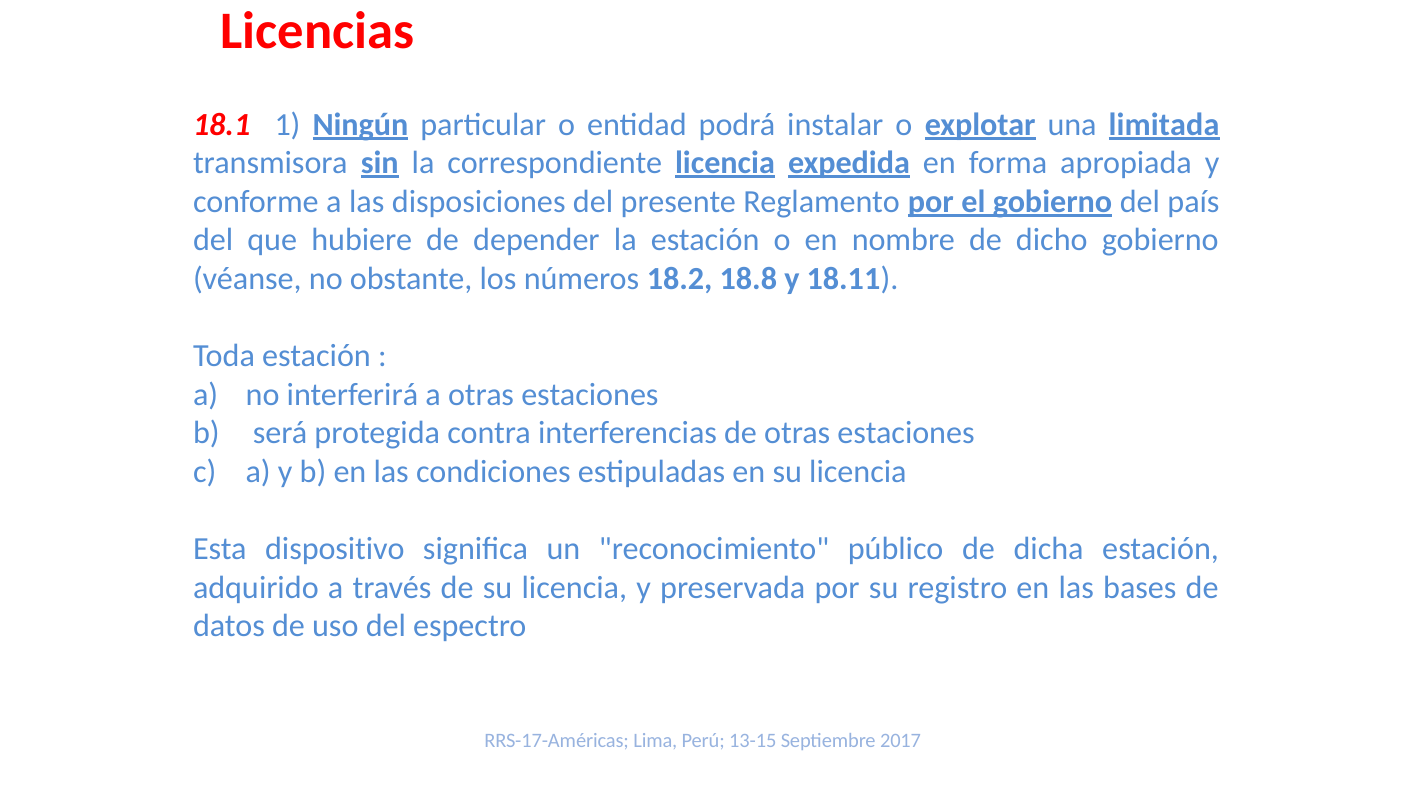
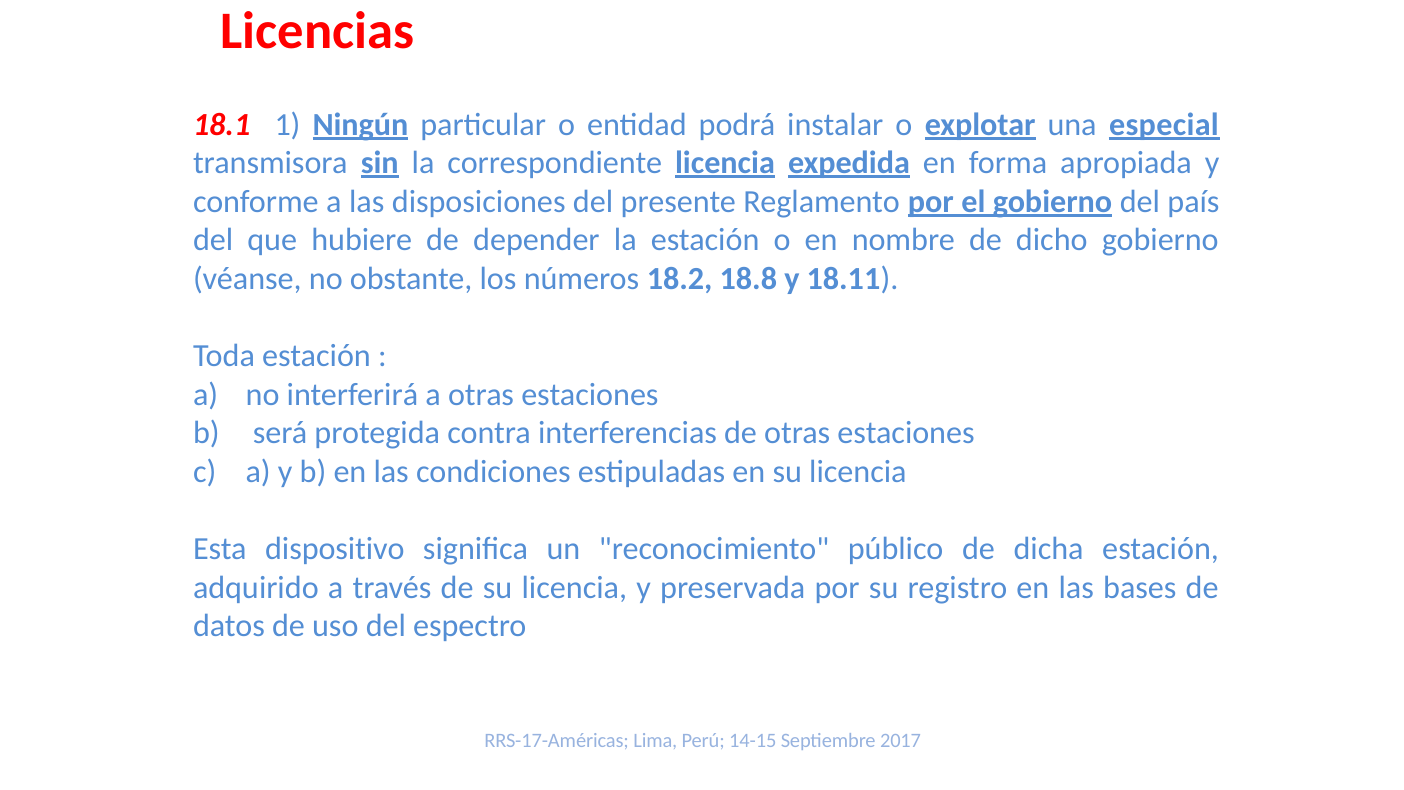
limitada: limitada -> especial
13-15: 13-15 -> 14-15
